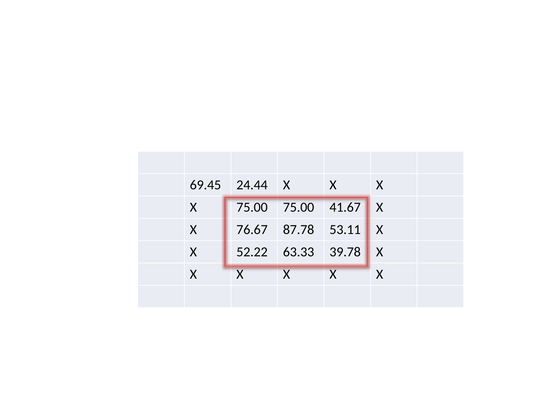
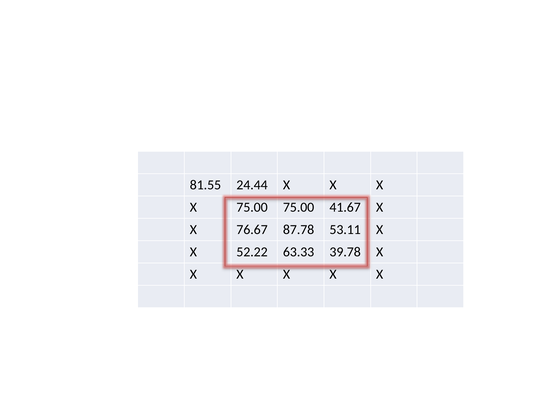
69.45: 69.45 -> 81.55
